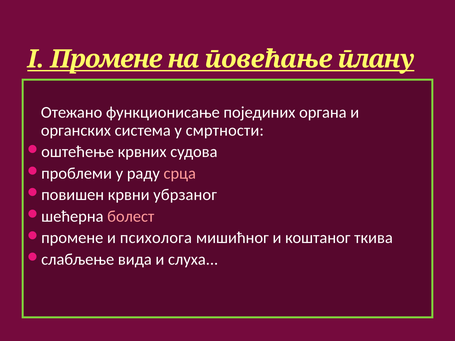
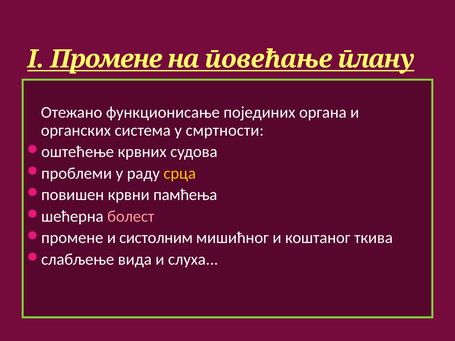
срца colour: pink -> yellow
убрзаног: убрзаног -> памћења
психолога: психолога -> систолним
